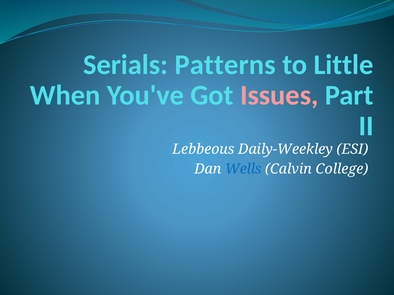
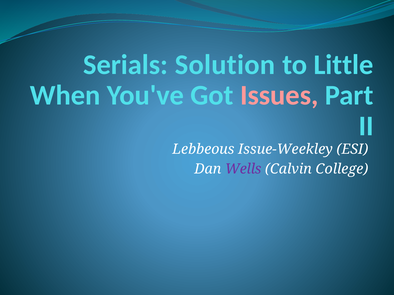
Patterns: Patterns -> Solution
Daily-Weekley: Daily-Weekley -> Issue-Weekley
Wells colour: blue -> purple
